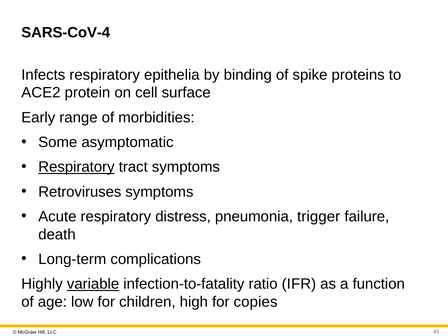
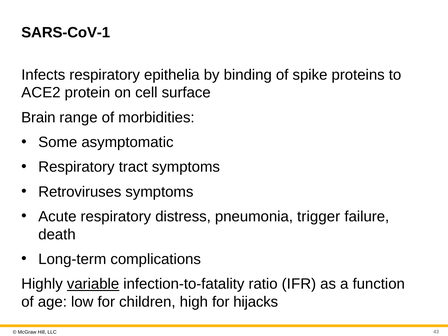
SARS-CoV-4: SARS-CoV-4 -> SARS-CoV-1
Early: Early -> Brain
Respiratory at (76, 167) underline: present -> none
copies: copies -> hijacks
